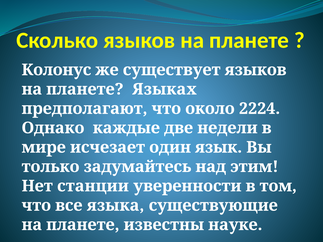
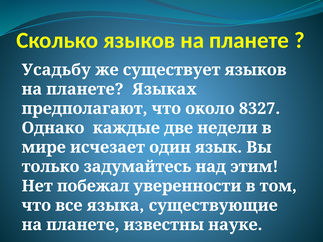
Колонус: Колонус -> Усадьбу
2224: 2224 -> 8327
станции: станции -> побежал
